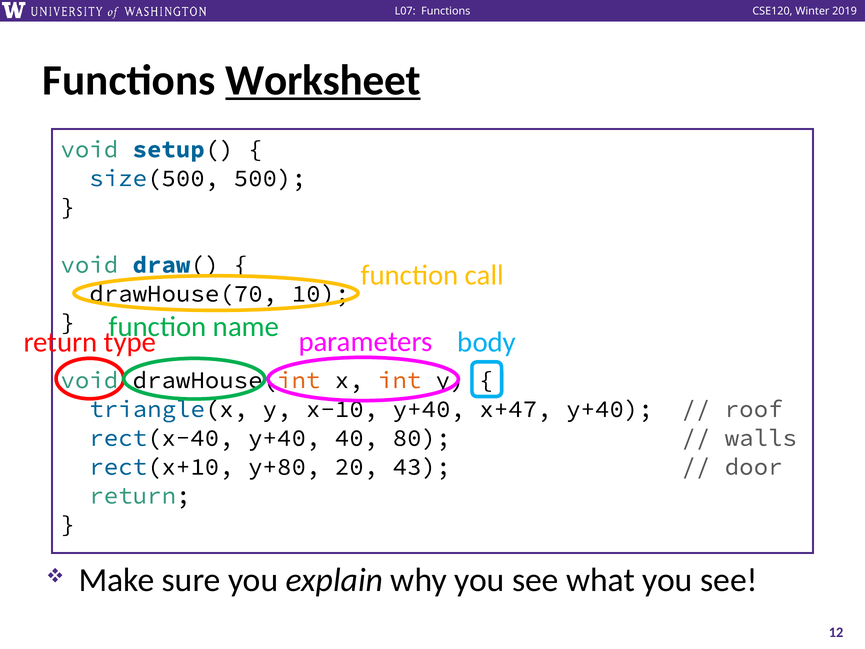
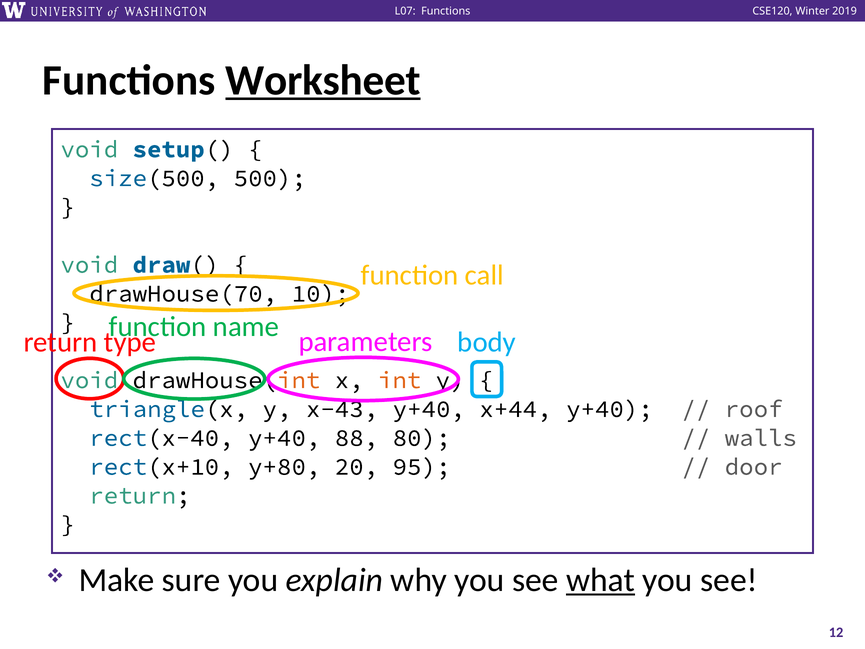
x-10: x-10 -> x-43
x+47: x+47 -> x+44
40: 40 -> 88
43: 43 -> 95
what underline: none -> present
